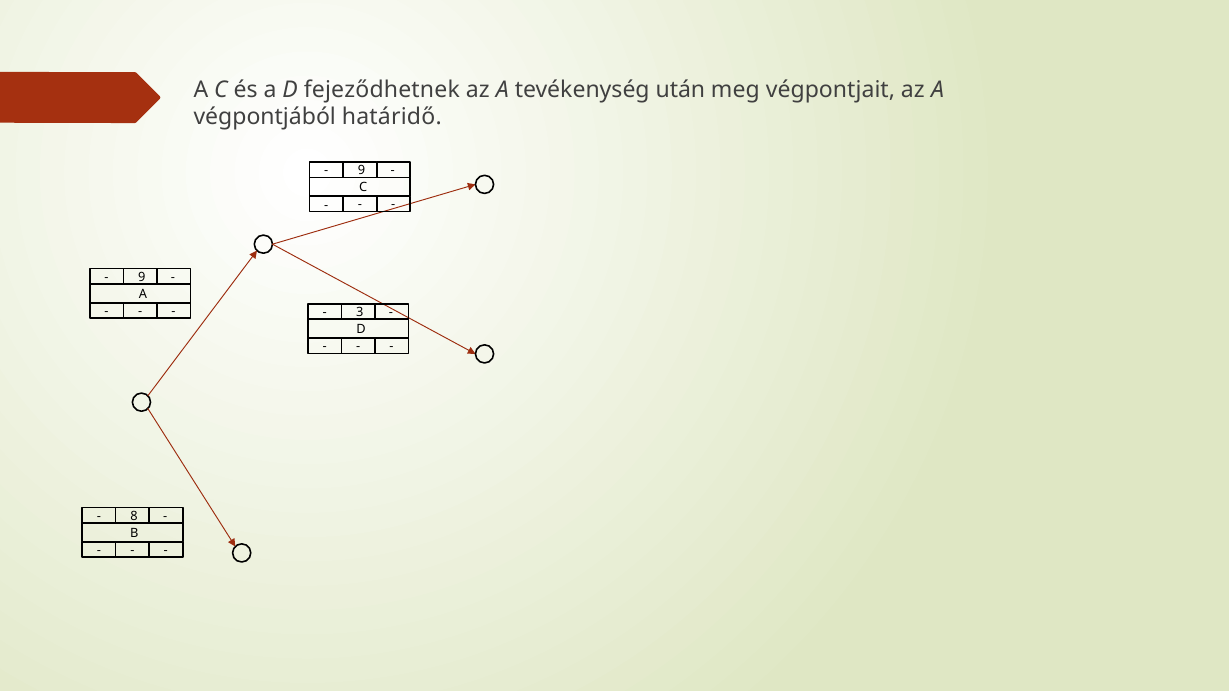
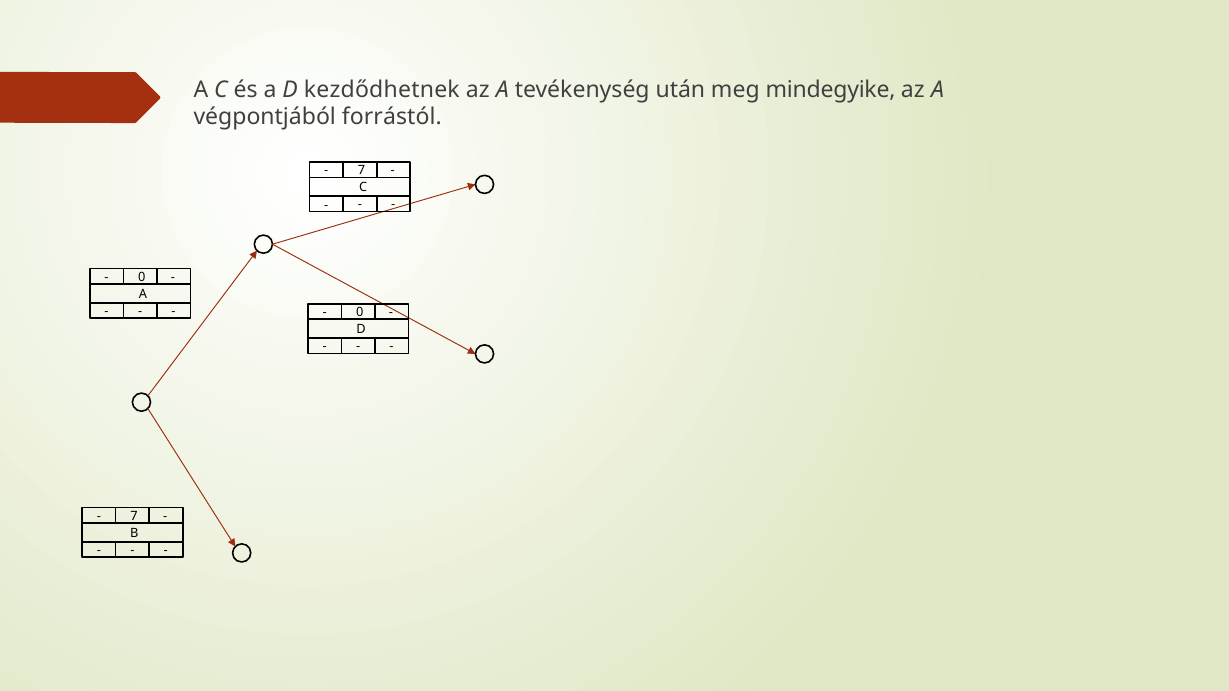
fejeződhetnek: fejeződhetnek -> kezdődhetnek
végpontjait: végpontjait -> mindegyike
határidő: határidő -> forrástól
9 at (362, 170): 9 -> 7
9 at (142, 277): 9 -> 0
3 at (360, 312): 3 -> 0
8 at (134, 516): 8 -> 7
